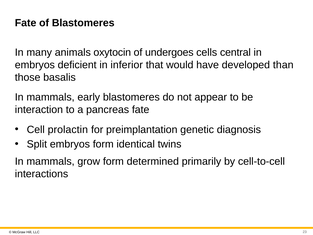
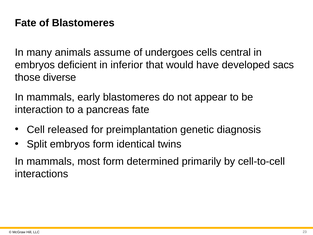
oxytocin: oxytocin -> assume
than: than -> sacs
basalis: basalis -> diverse
prolactin: prolactin -> released
grow: grow -> most
